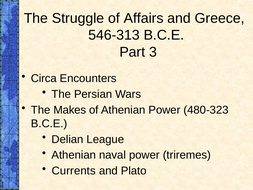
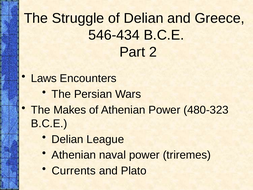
of Affairs: Affairs -> Delian
546-313: 546-313 -> 546-434
3: 3 -> 2
Circa: Circa -> Laws
